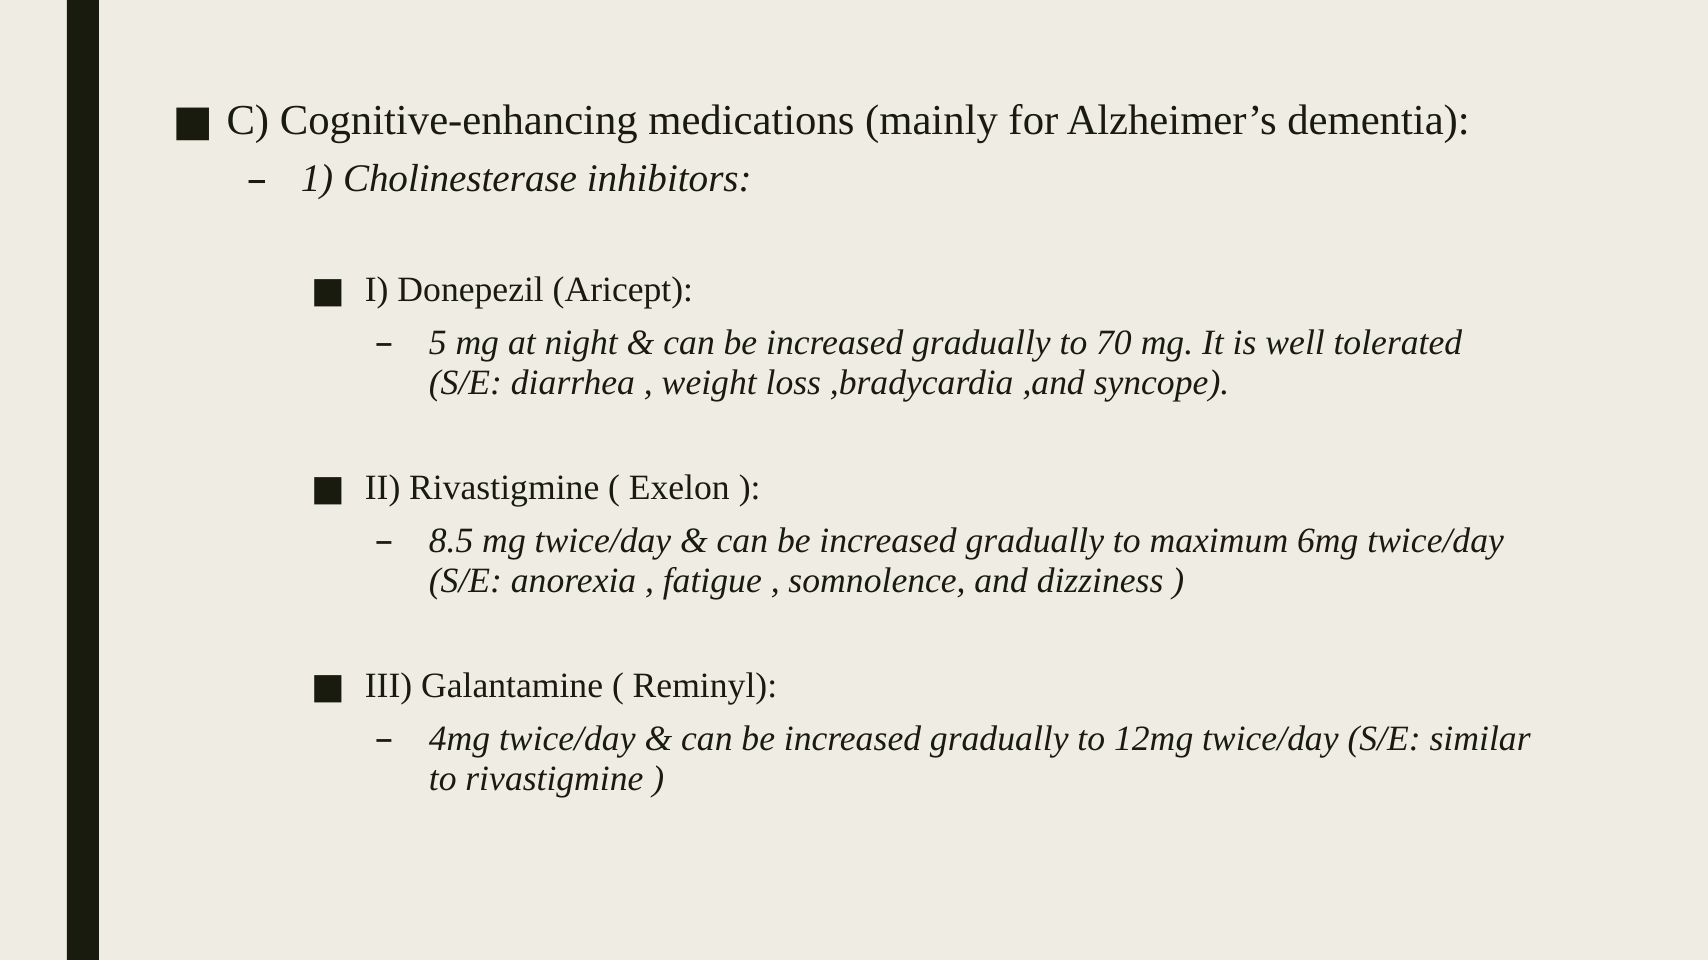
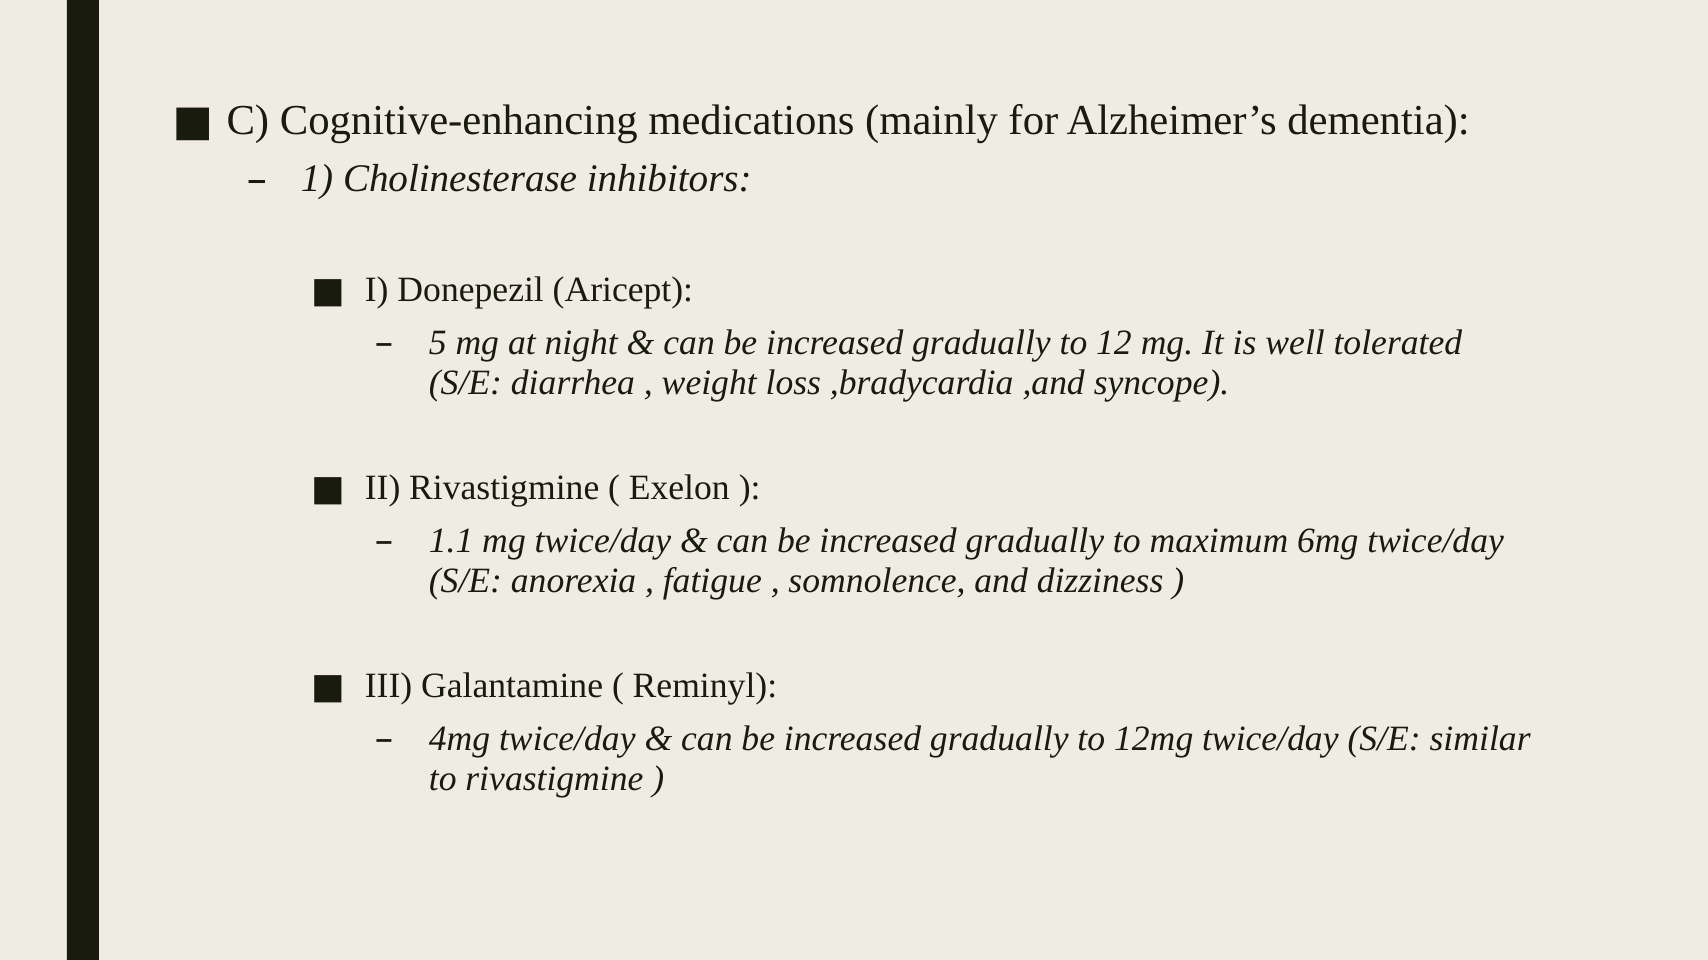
70: 70 -> 12
8.5: 8.5 -> 1.1
